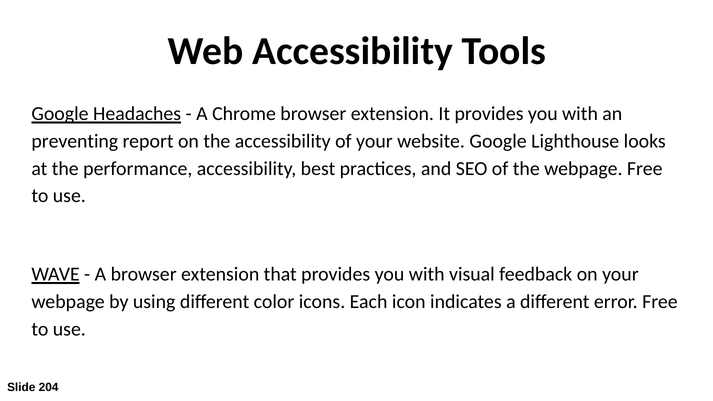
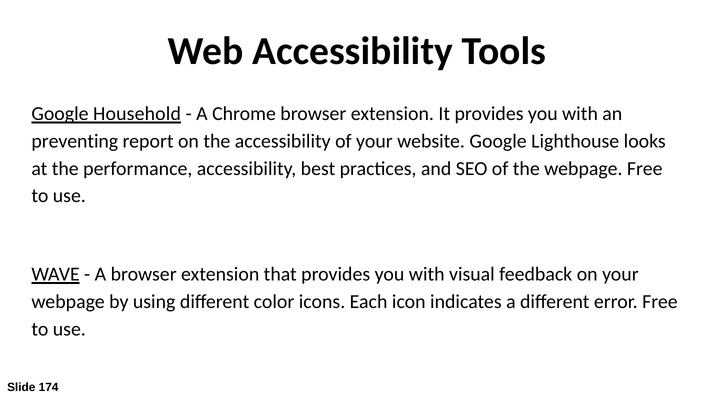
Headaches: Headaches -> Household
204: 204 -> 174
